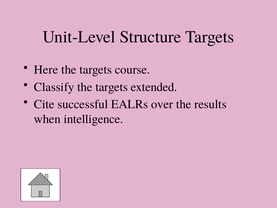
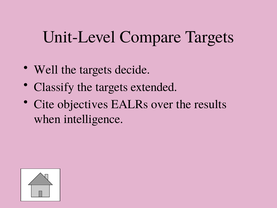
Structure: Structure -> Compare
Here: Here -> Well
course: course -> decide
successful: successful -> objectives
